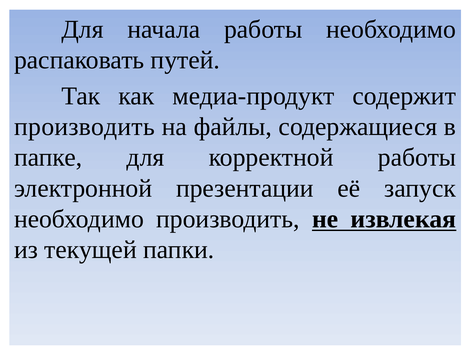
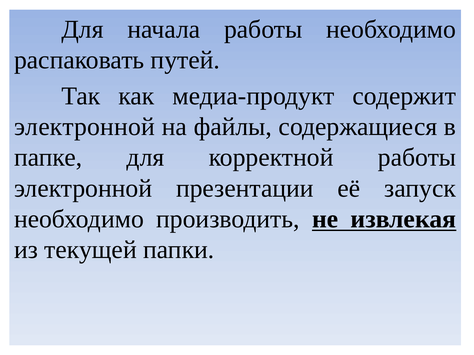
производить at (85, 127): производить -> электронной
